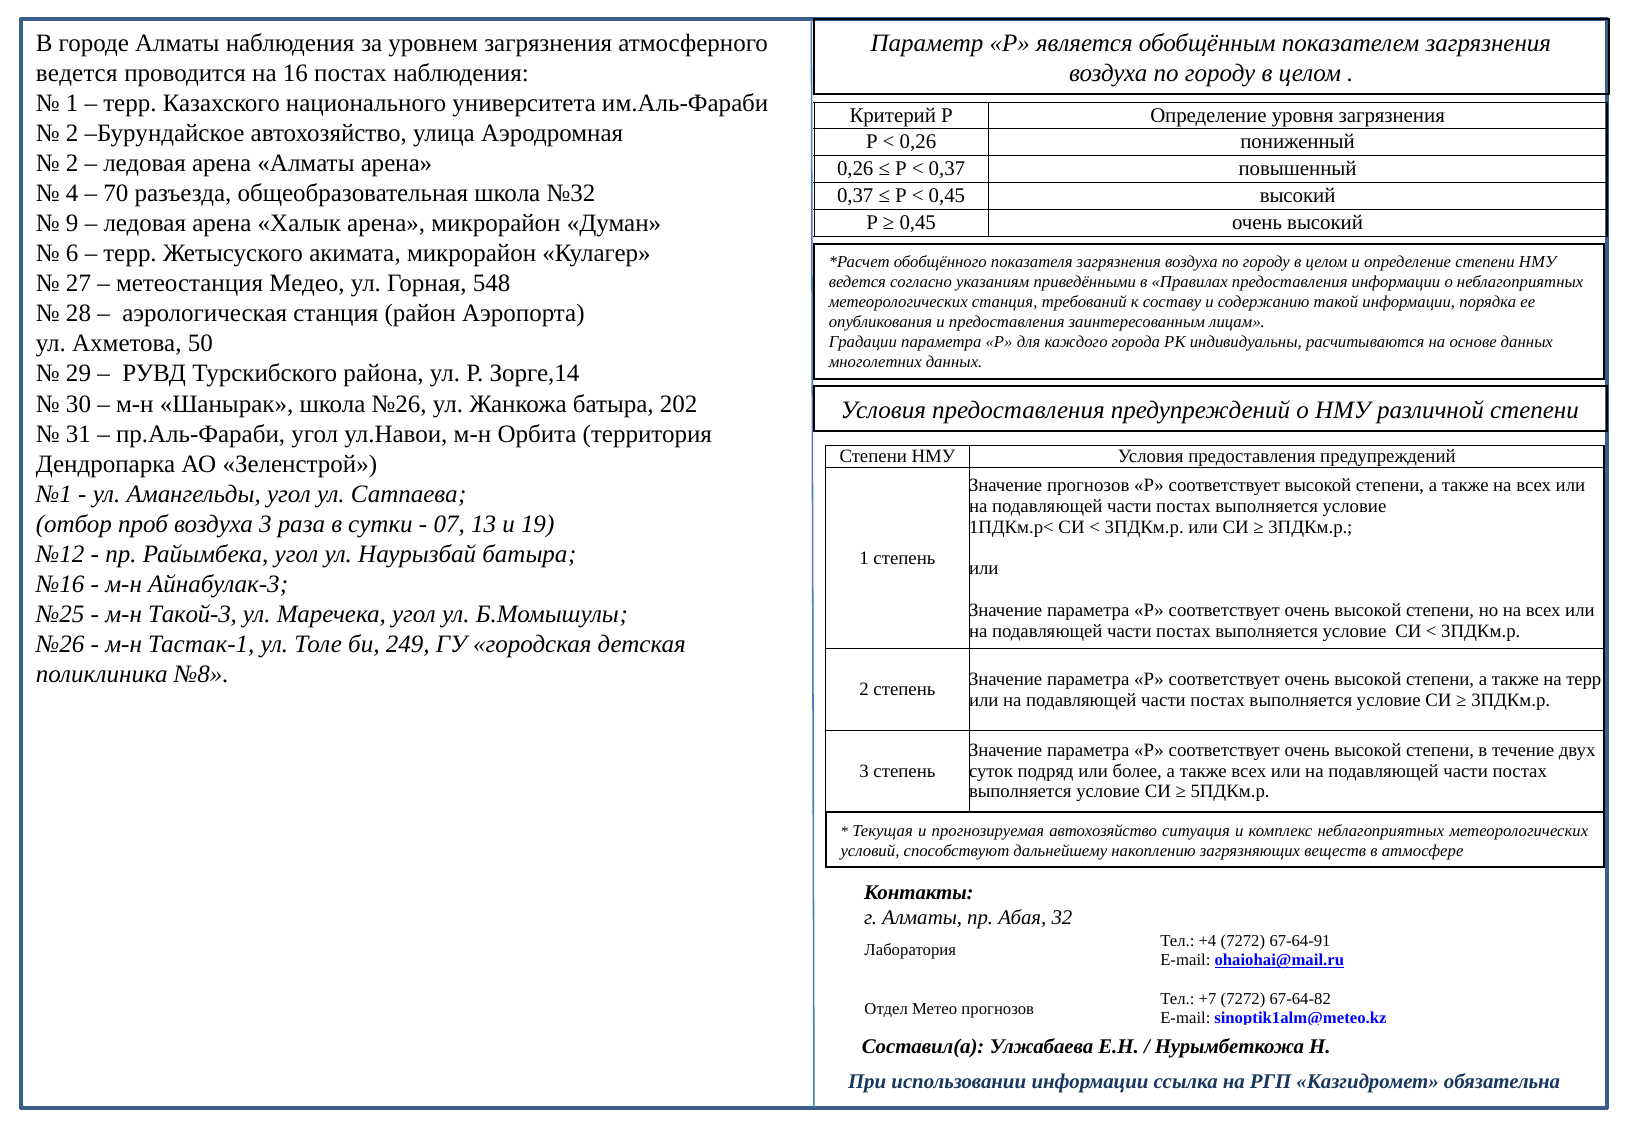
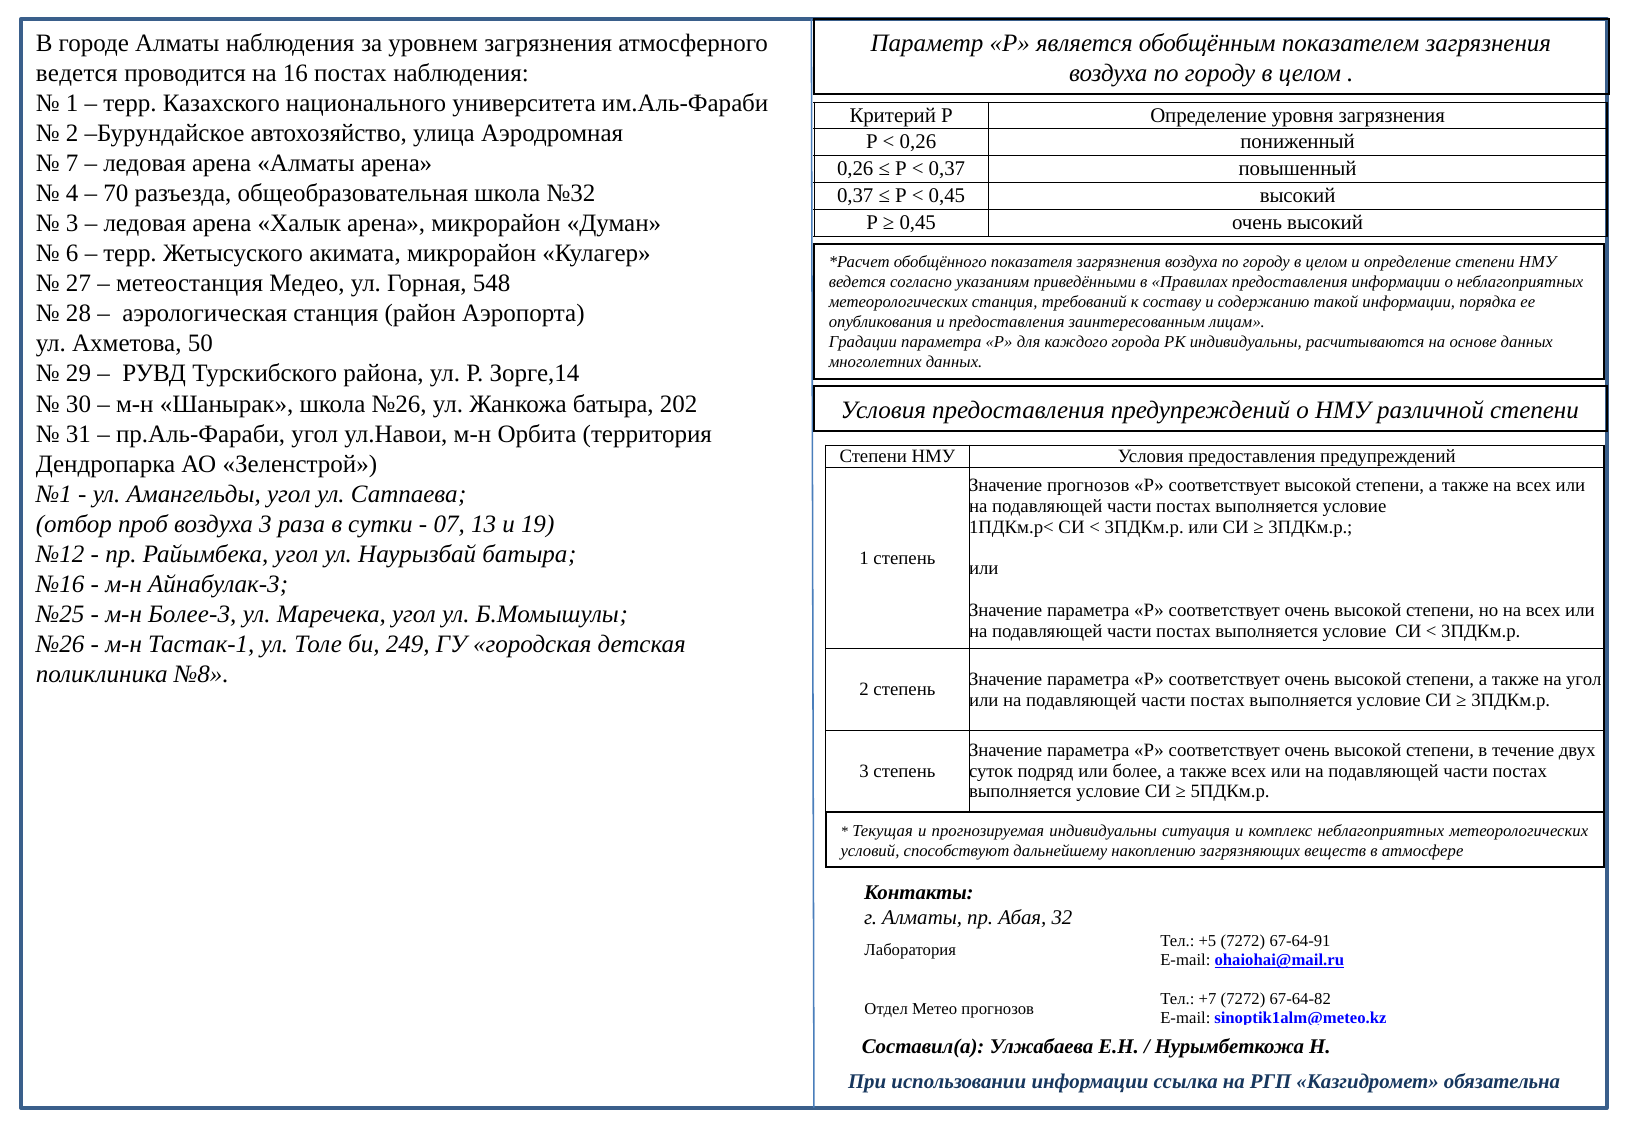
2 at (72, 163): 2 -> 7
9 at (72, 223): 9 -> 3
Такой-3: Такой-3 -> Более-3
на терр: терр -> угол
прогнозируемая автохозяйство: автохозяйство -> индивидуальны
+4: +4 -> +5
